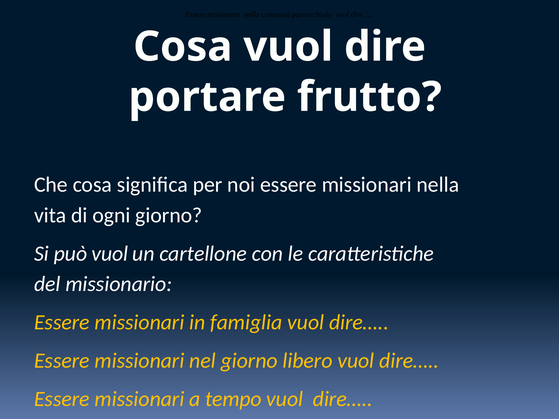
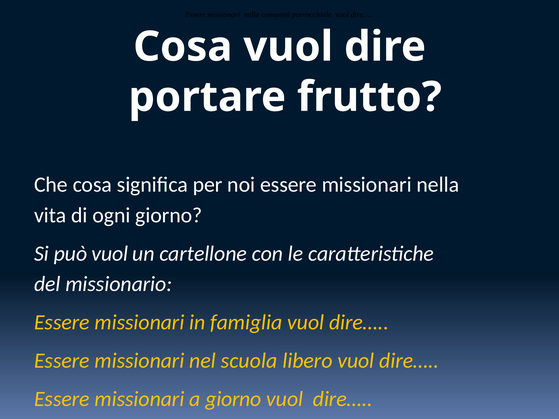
nel giorno: giorno -> scuola
a tempo: tempo -> giorno
